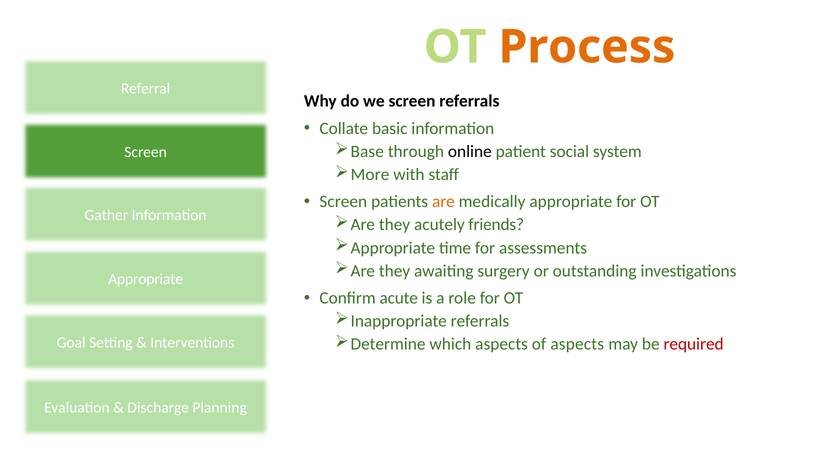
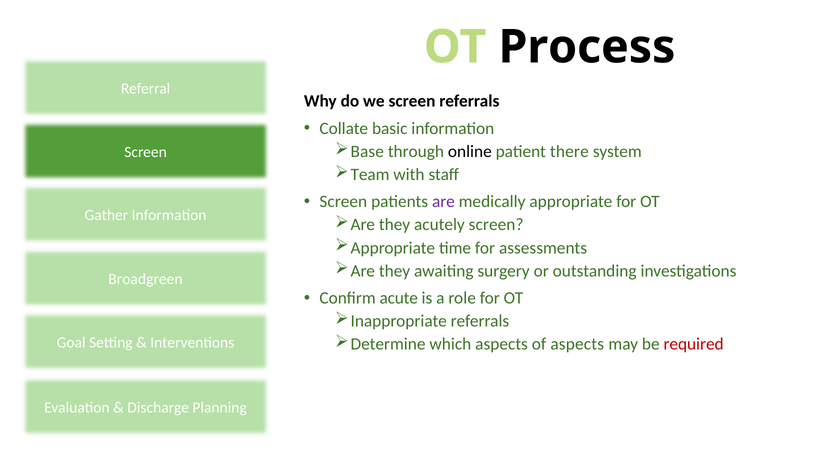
Process colour: orange -> black
social: social -> there
More: More -> Team
are at (443, 202) colour: orange -> purple
acutely friends: friends -> screen
Appropriate at (146, 279): Appropriate -> Broadgreen
